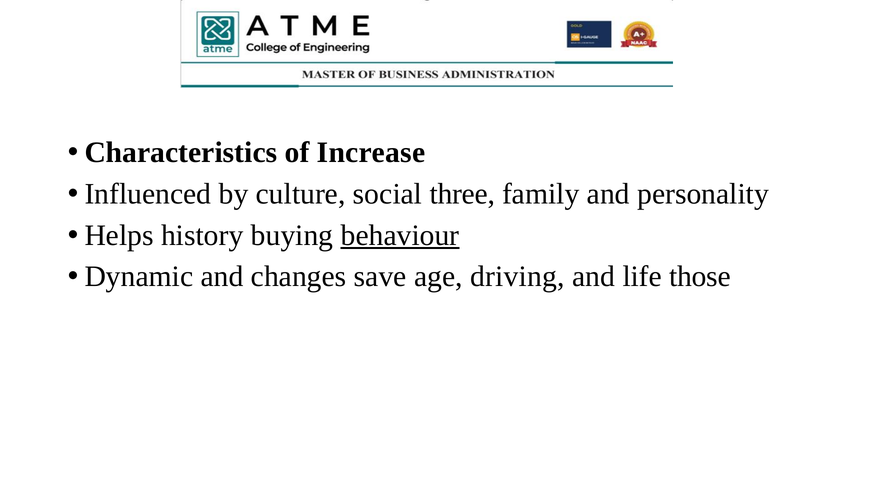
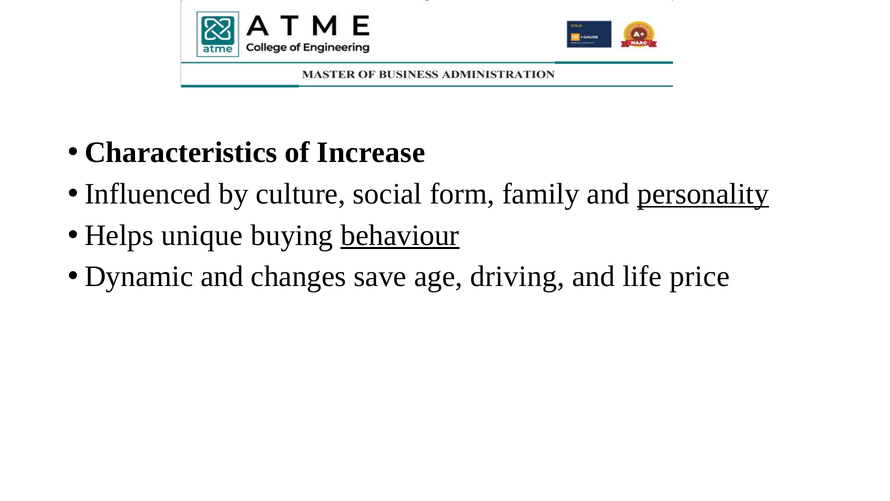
three: three -> form
personality underline: none -> present
history: history -> unique
those: those -> price
